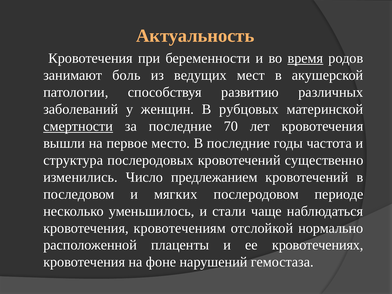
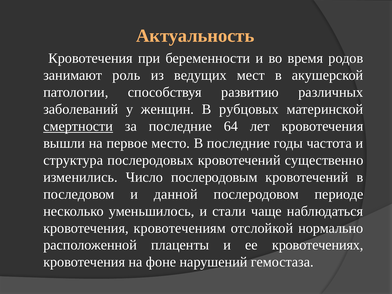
время underline: present -> none
боль: боль -> роль
70: 70 -> 64
предлежанием: предлежанием -> послеродовым
мягких: мягких -> данной
